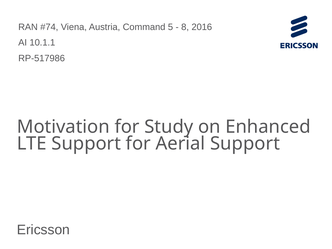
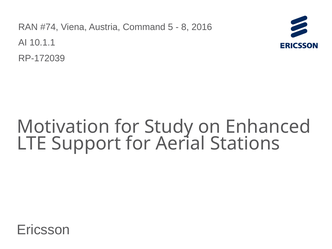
RP-517986: RP-517986 -> RP-172039
Aerial Support: Support -> Stations
